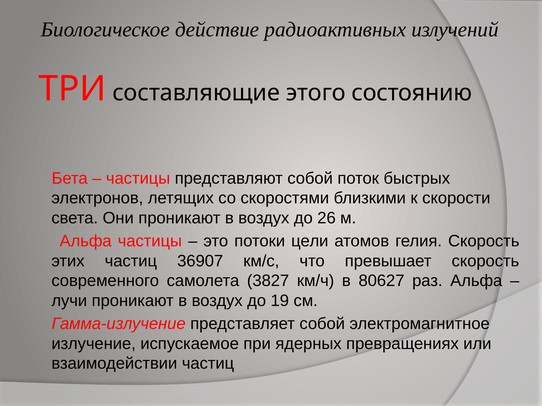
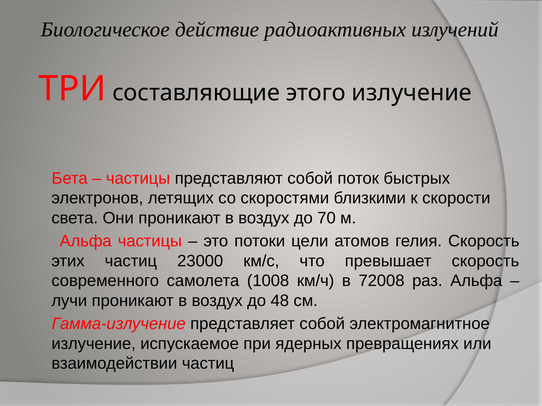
этого состоянию: состоянию -> излучение
26: 26 -> 70
36907: 36907 -> 23000
3827: 3827 -> 1008
80627: 80627 -> 72008
19: 19 -> 48
